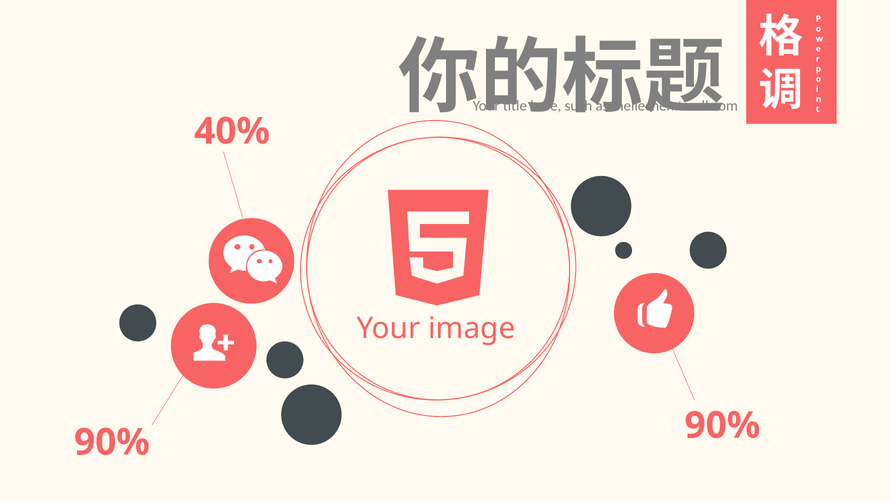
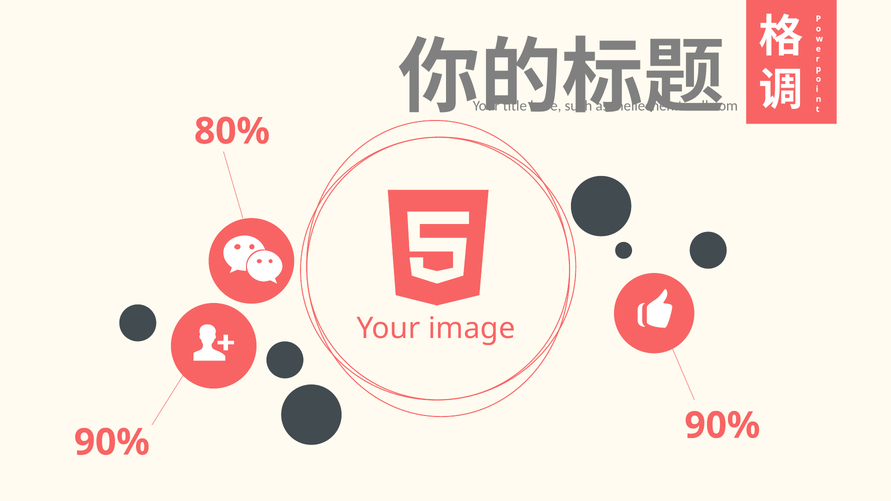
40%: 40% -> 80%
